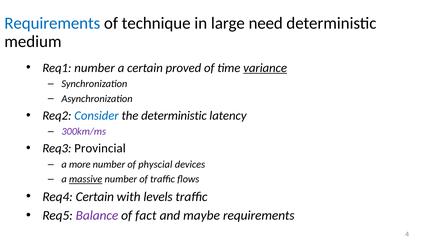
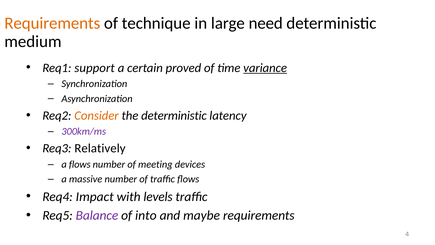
Requirements at (52, 23) colour: blue -> orange
Req1 number: number -> support
Consider colour: blue -> orange
Provincial: Provincial -> Relatively
a more: more -> flows
physcial: physcial -> meeting
massive underline: present -> none
Req4 Certain: Certain -> Impact
fact: fact -> into
